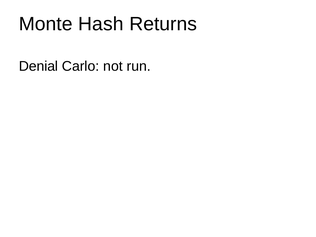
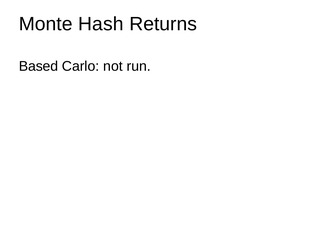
Denial: Denial -> Based
